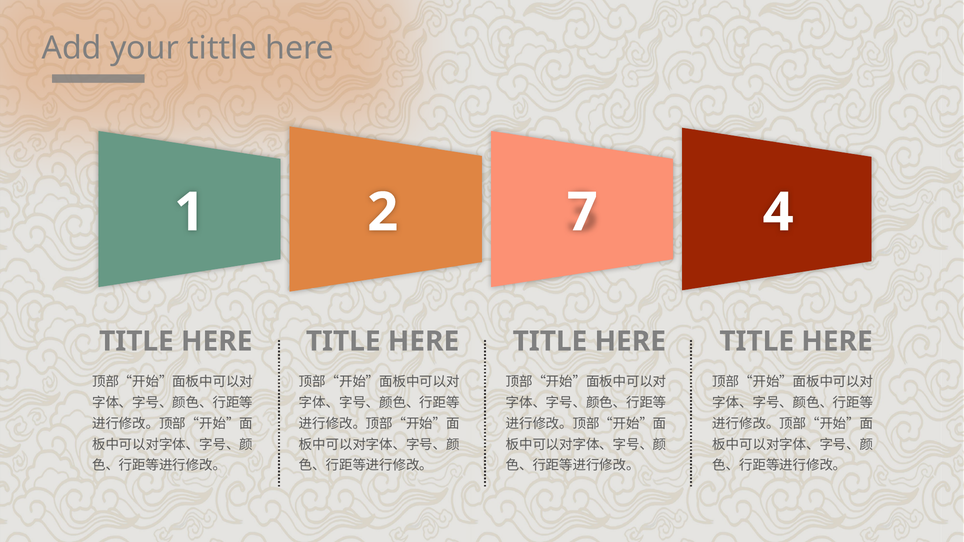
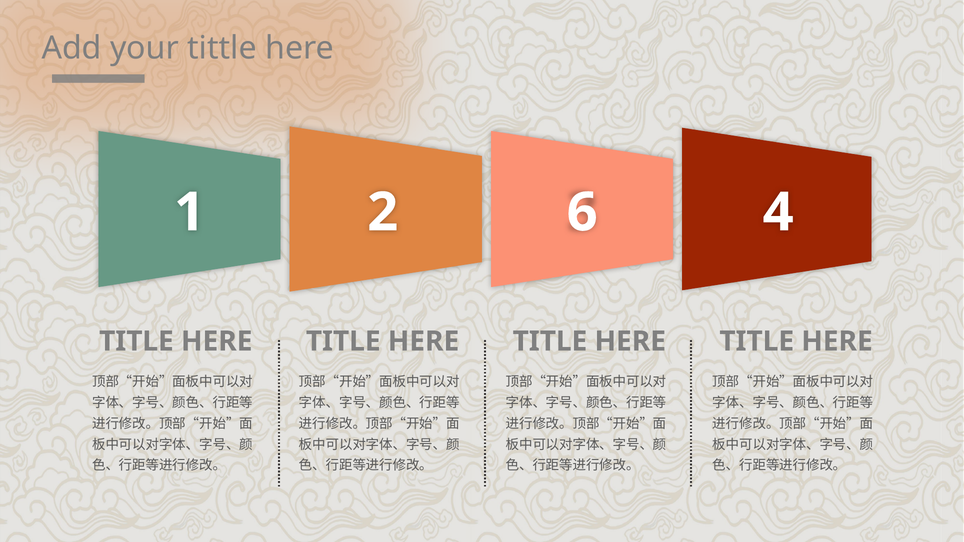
7: 7 -> 6
